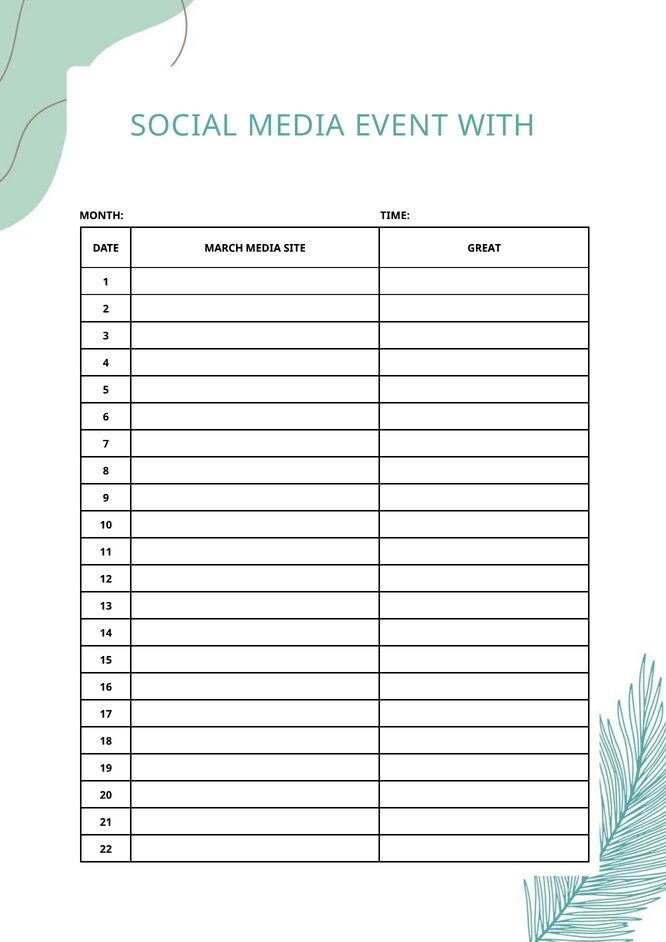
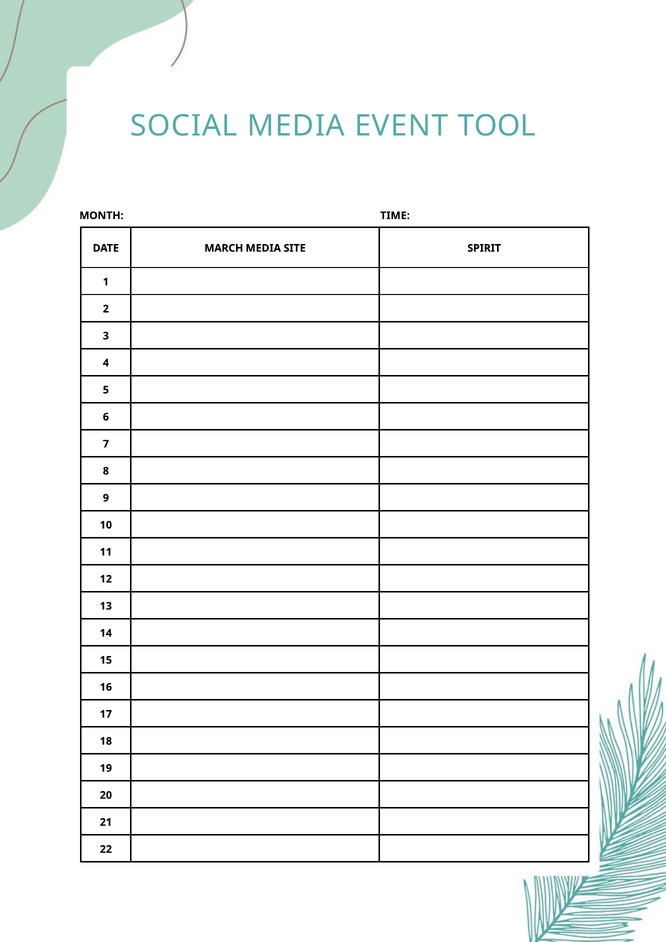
WITH: WITH -> TOOL
GREAT: GREAT -> SPIRIT
